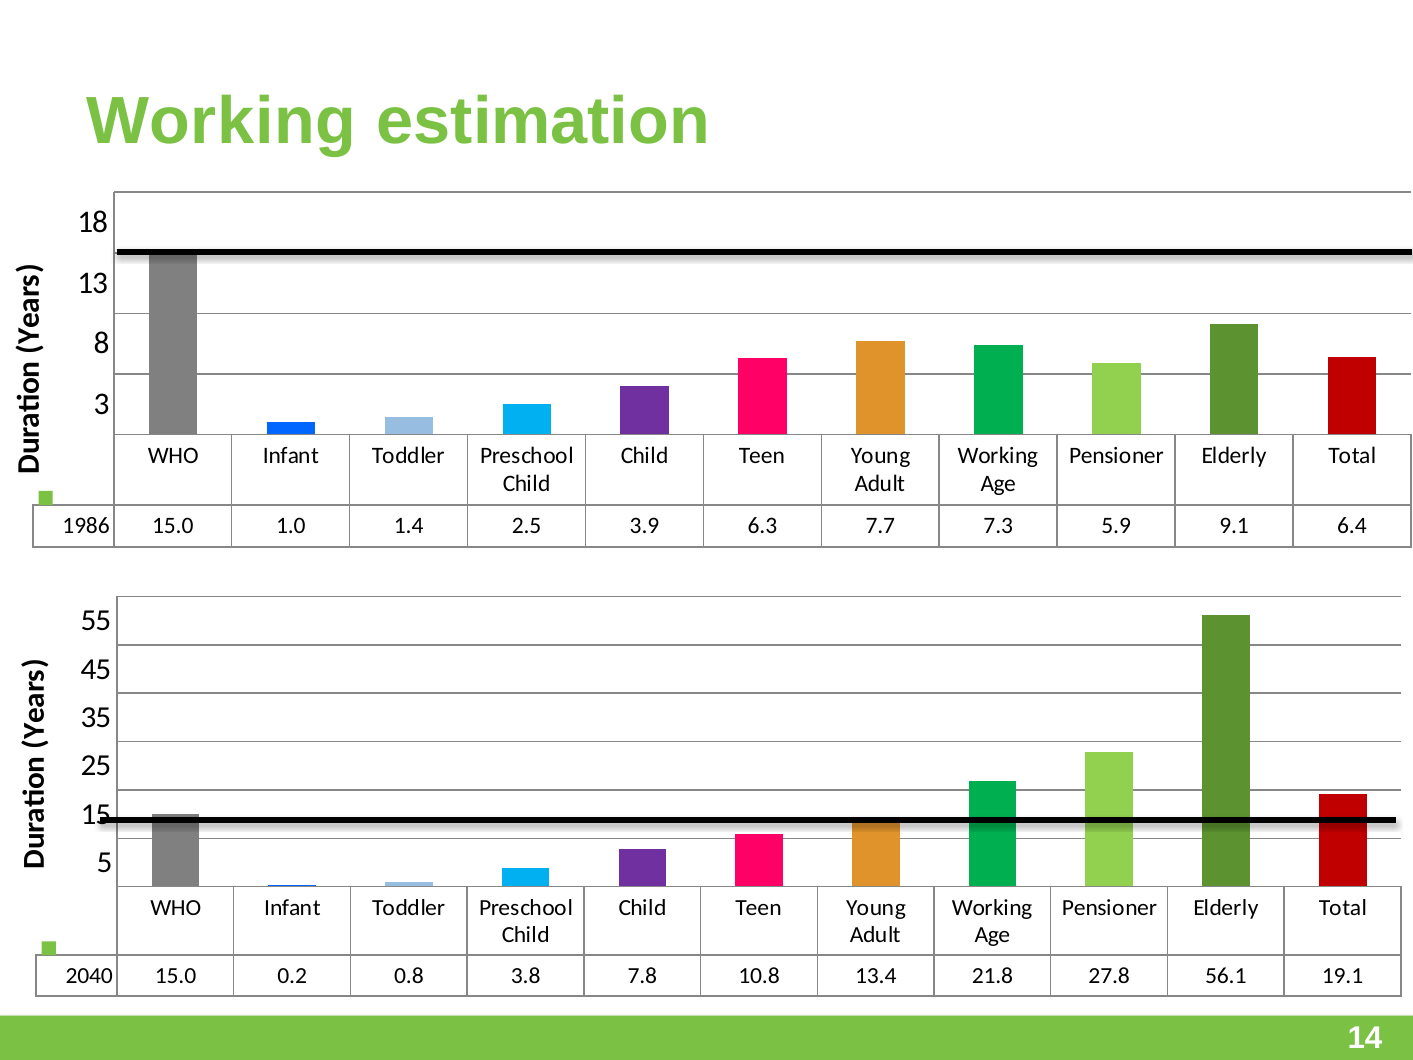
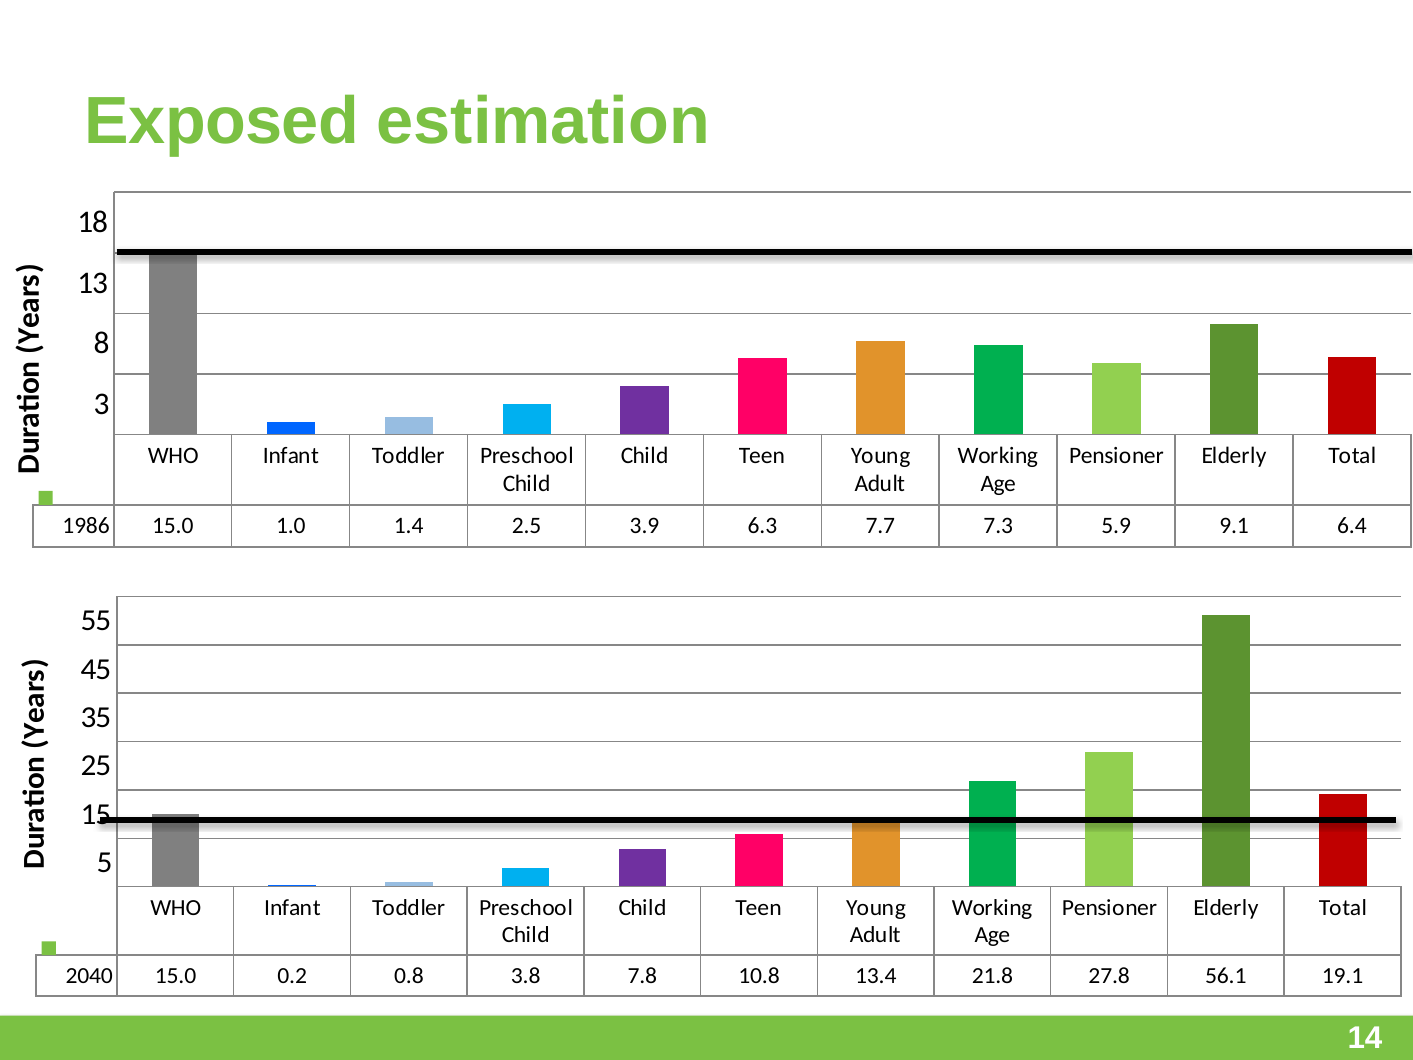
Working at (221, 121): Working -> Exposed
